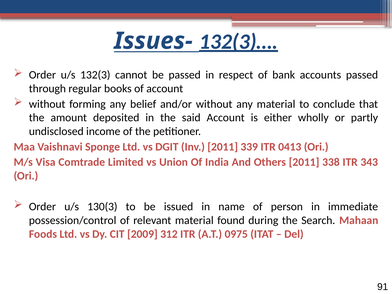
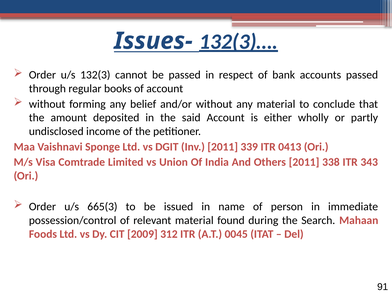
130(3: 130(3 -> 665(3
0975: 0975 -> 0045
